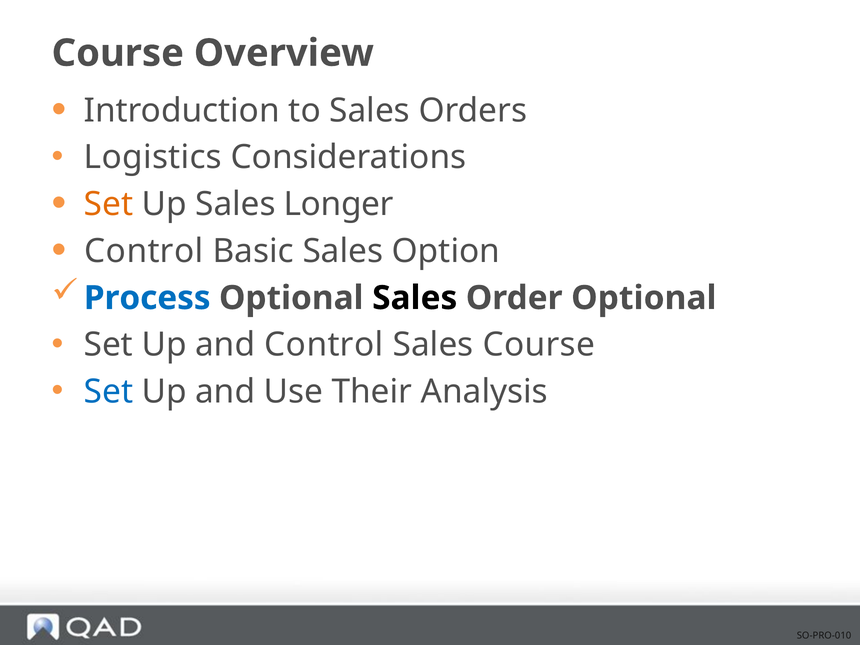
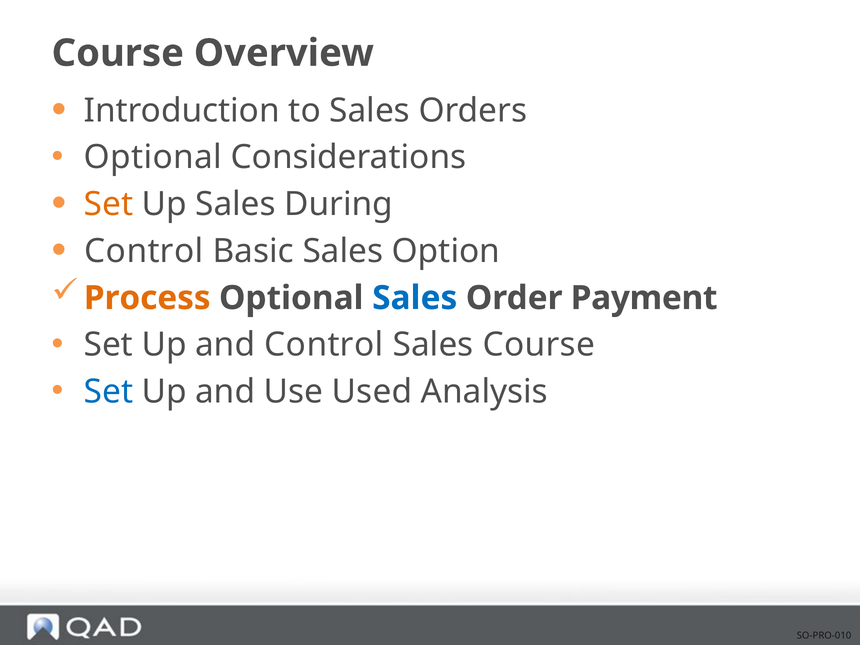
Logistics at (153, 157): Logistics -> Optional
Longer: Longer -> During
Process colour: blue -> orange
Sales at (415, 298) colour: black -> blue
Order Optional: Optional -> Payment
Their: Their -> Used
